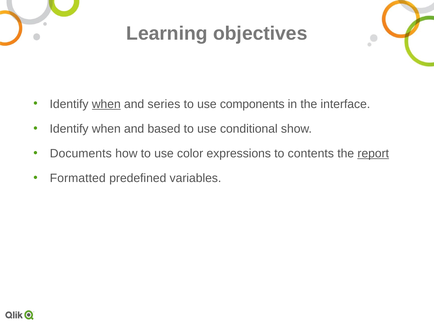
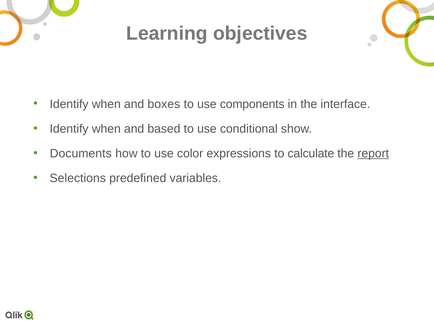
when at (106, 104) underline: present -> none
series: series -> boxes
contents: contents -> calculate
Formatted: Formatted -> Selections
